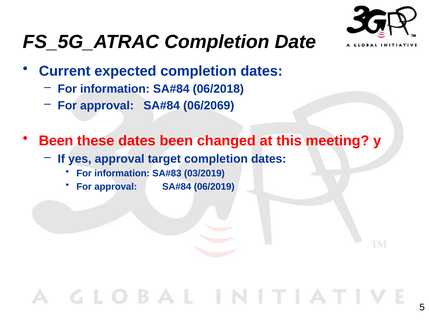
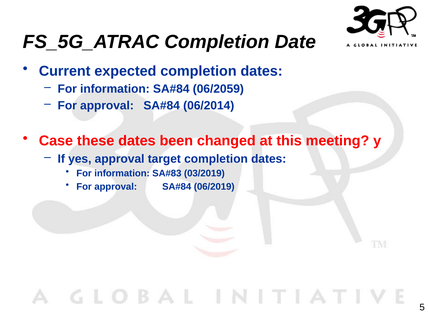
06/2018: 06/2018 -> 06/2059
06/2069: 06/2069 -> 06/2014
Been at (56, 141): Been -> Case
